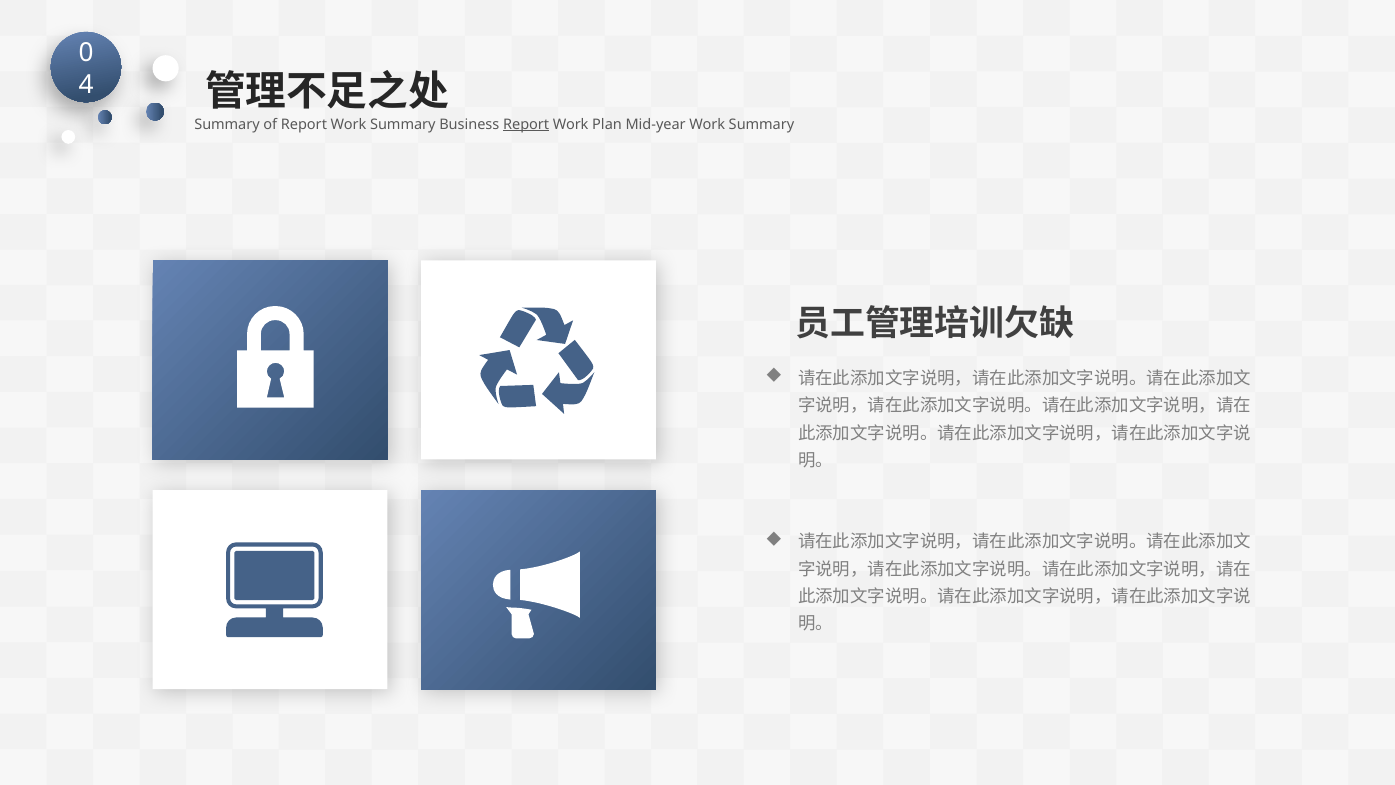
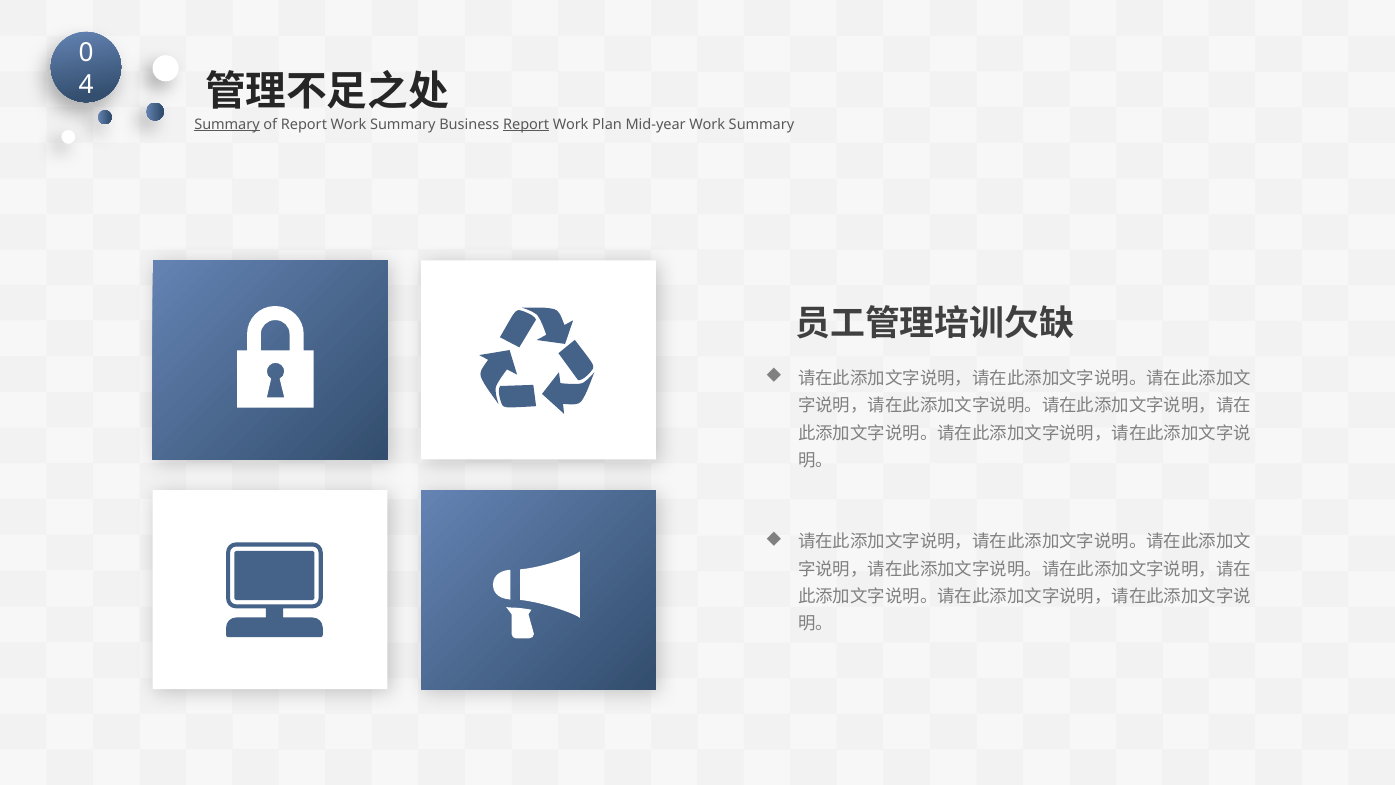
Summary at (227, 124) underline: none -> present
